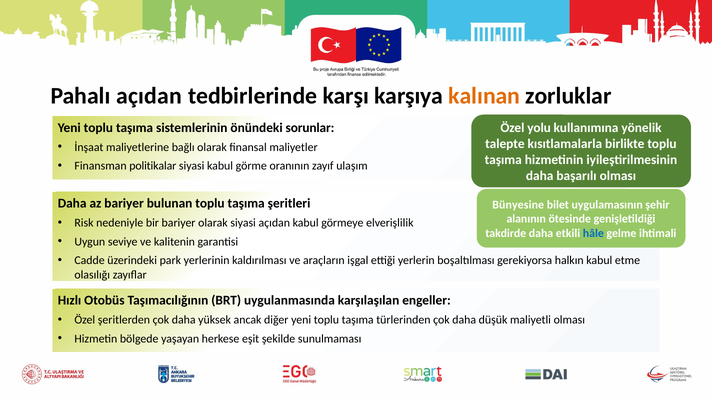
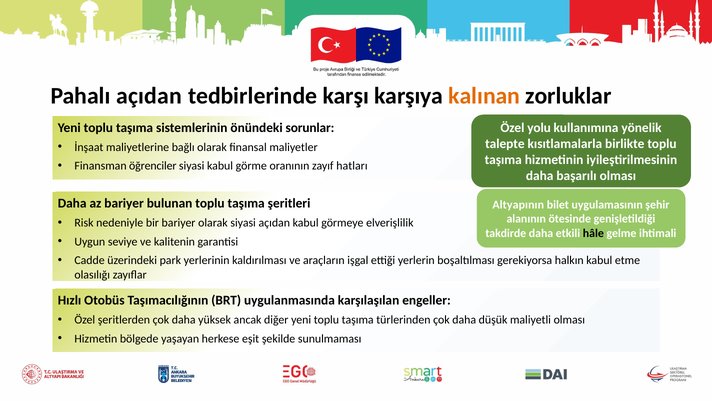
politikalar: politikalar -> öğrenciler
ulaşım: ulaşım -> hatları
Bünyesine: Bünyesine -> Altyapının
hâle colour: blue -> black
